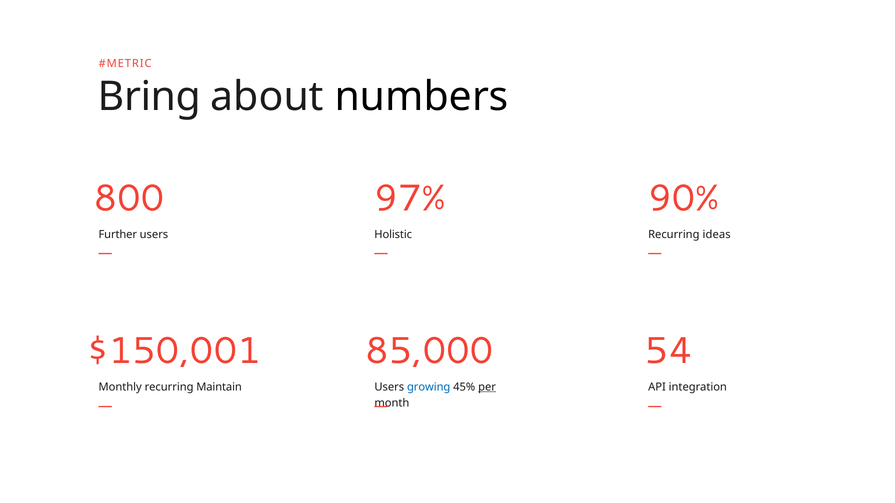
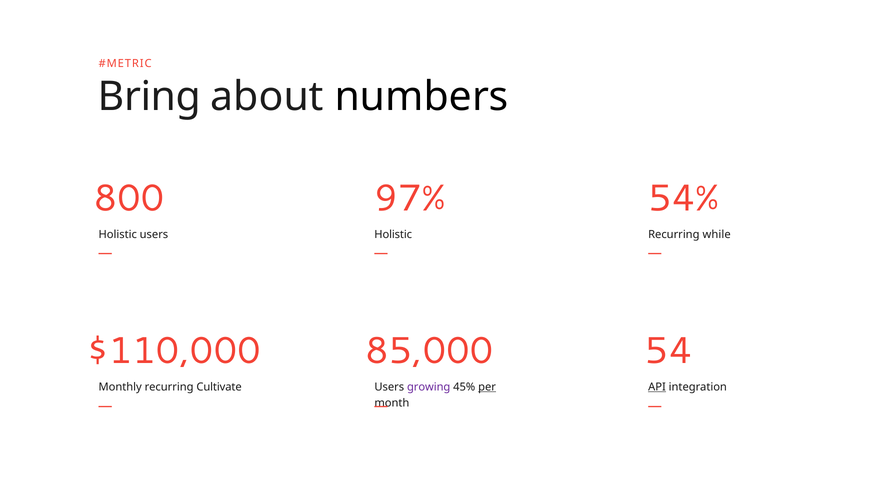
90%: 90% -> 54%
Further at (118, 235): Further -> Holistic
ideas: ideas -> while
$150,001: $150,001 -> $110,000
Maintain: Maintain -> Cultivate
growing colour: blue -> purple
API underline: none -> present
